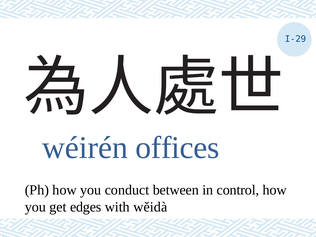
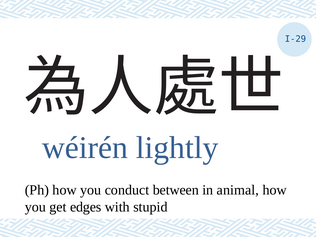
offices: offices -> lightly
control: control -> animal
wěidà: wěidà -> stupid
